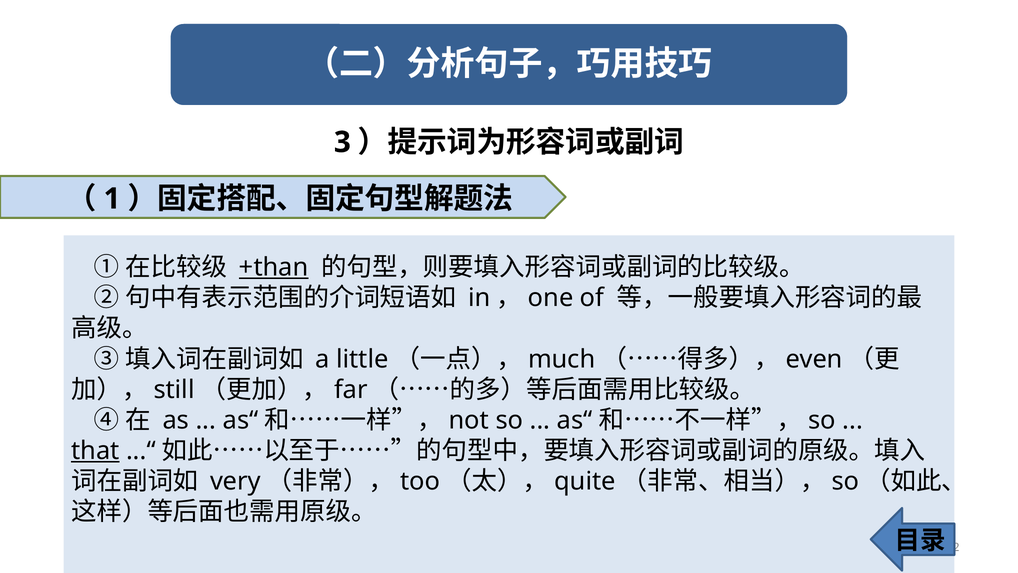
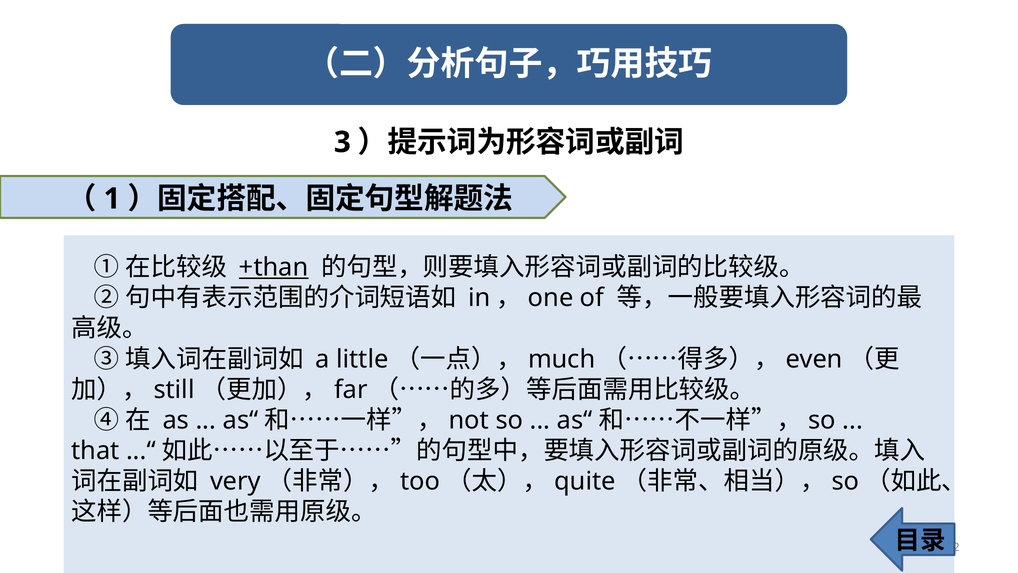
that underline: present -> none
